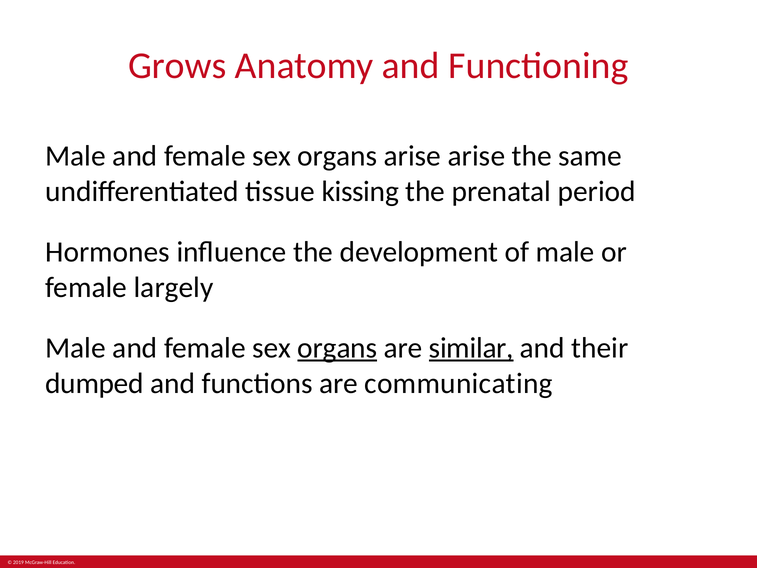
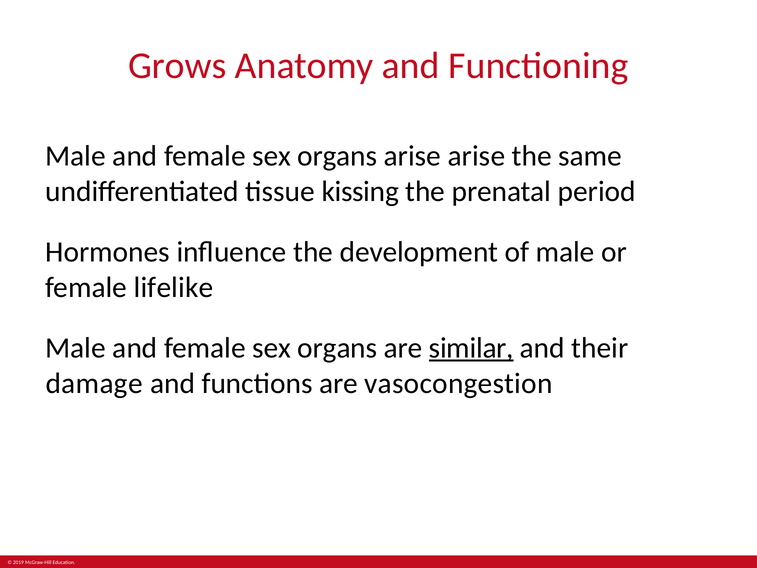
largely: largely -> lifelike
organs at (337, 348) underline: present -> none
dumped: dumped -> damage
communicating: communicating -> vasocongestion
